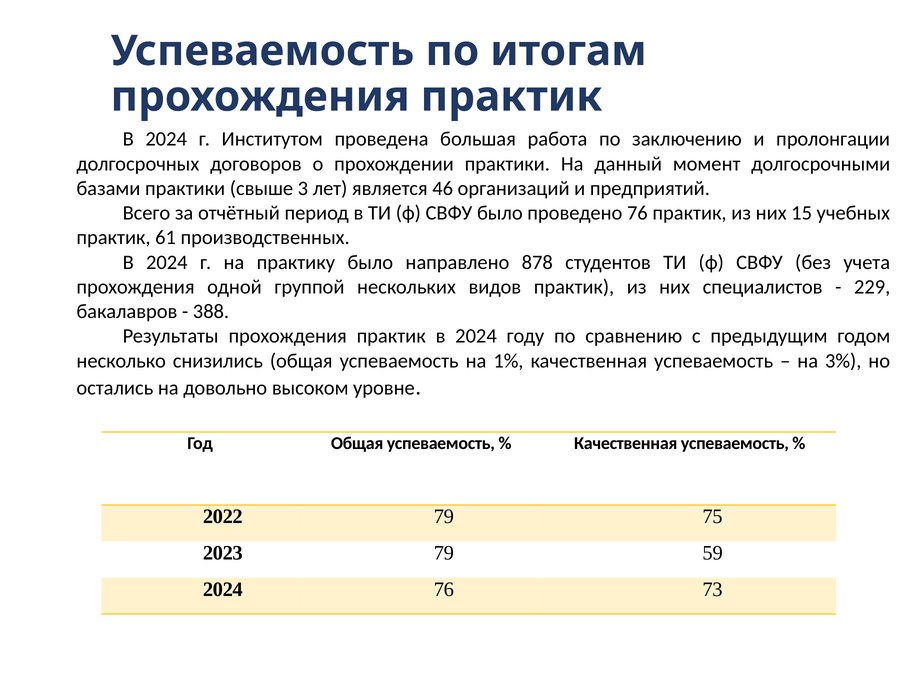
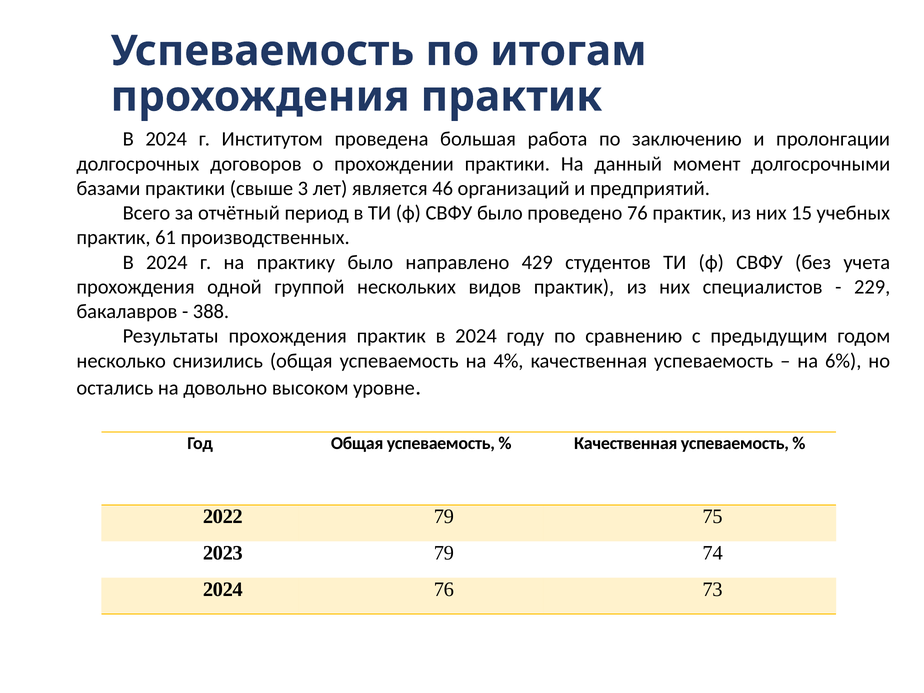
878: 878 -> 429
1%: 1% -> 4%
3%: 3% -> 6%
59: 59 -> 74
